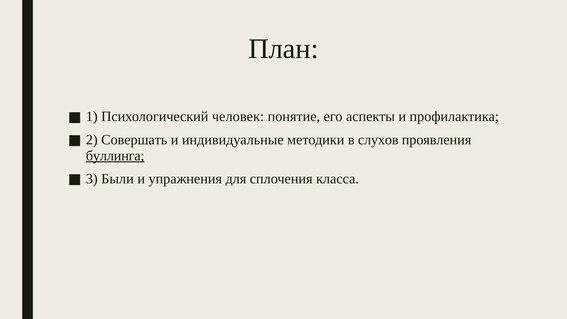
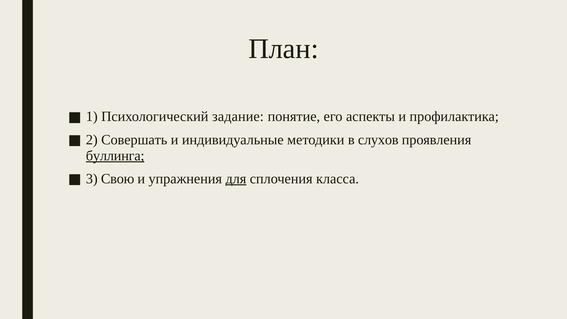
человек: человек -> задание
Были: Были -> Свою
для underline: none -> present
